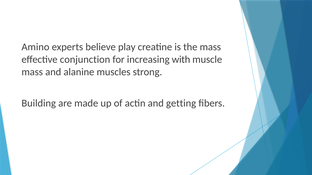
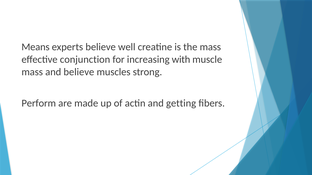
Amino: Amino -> Means
play: play -> well
and alanine: alanine -> believe
Building: Building -> Perform
